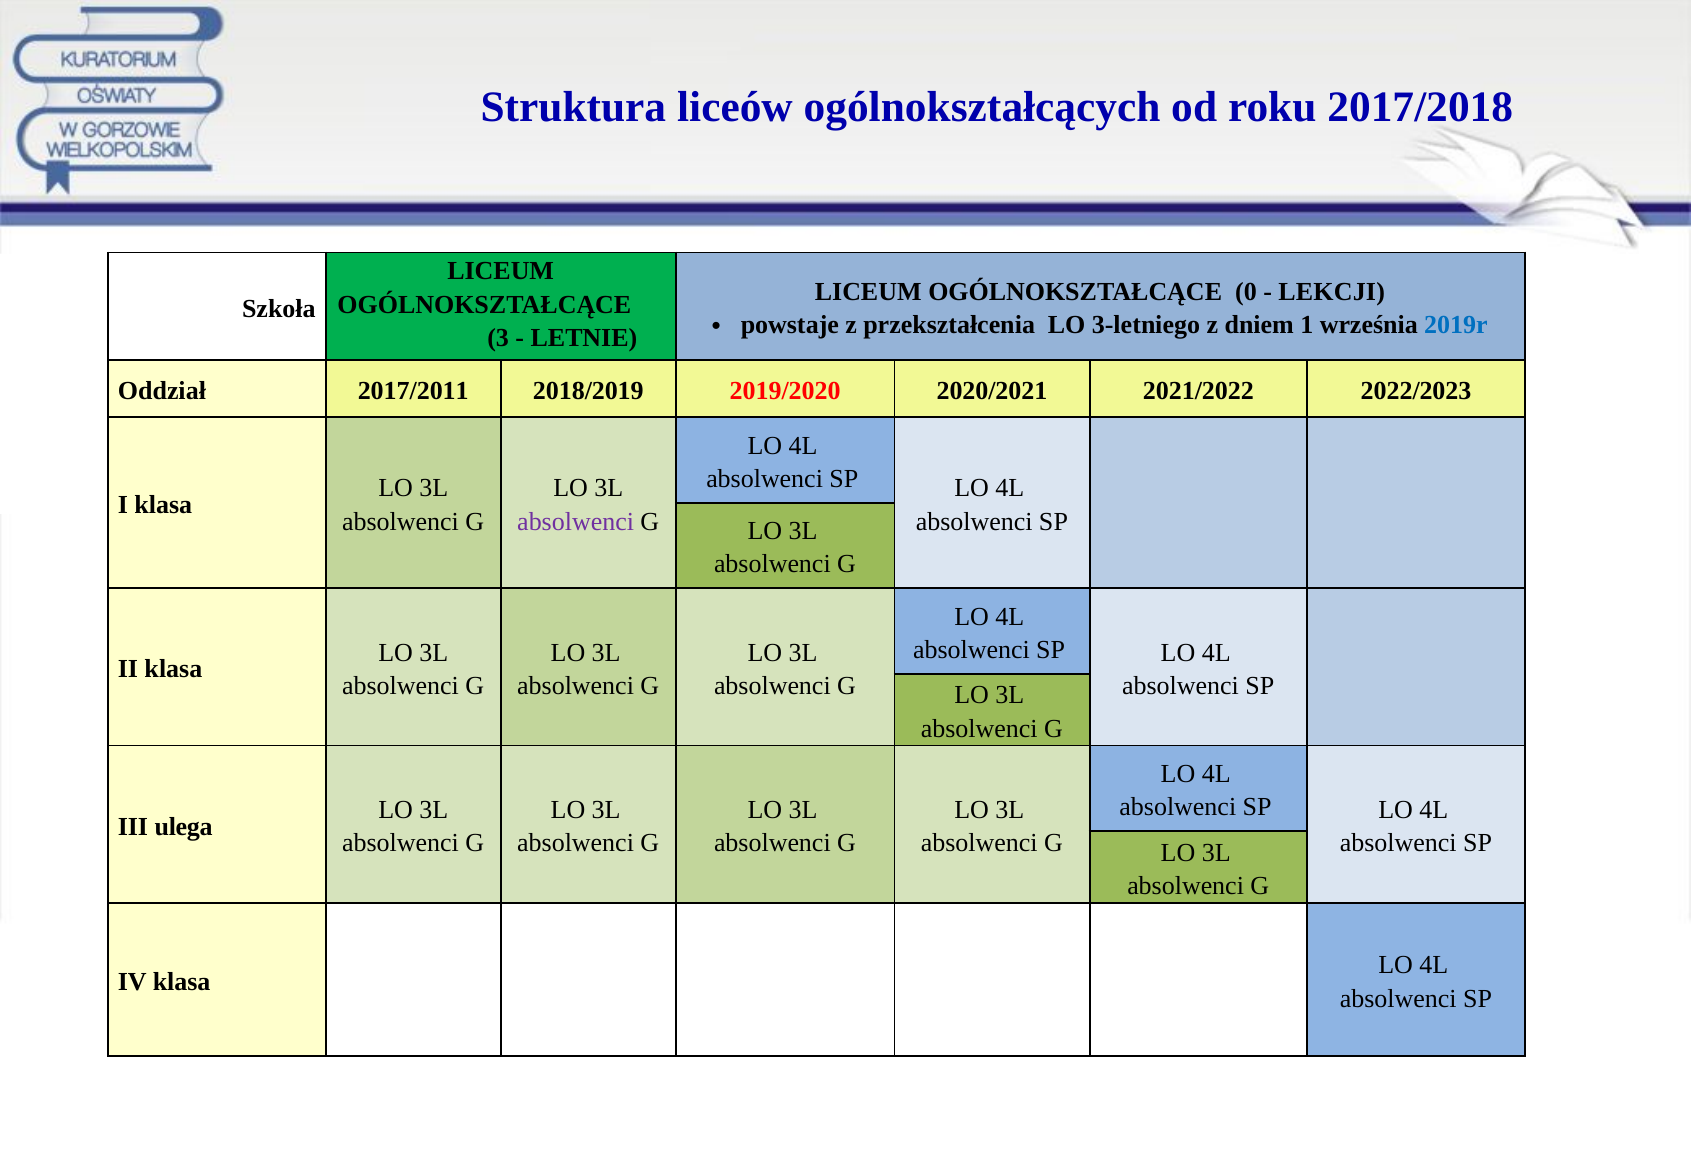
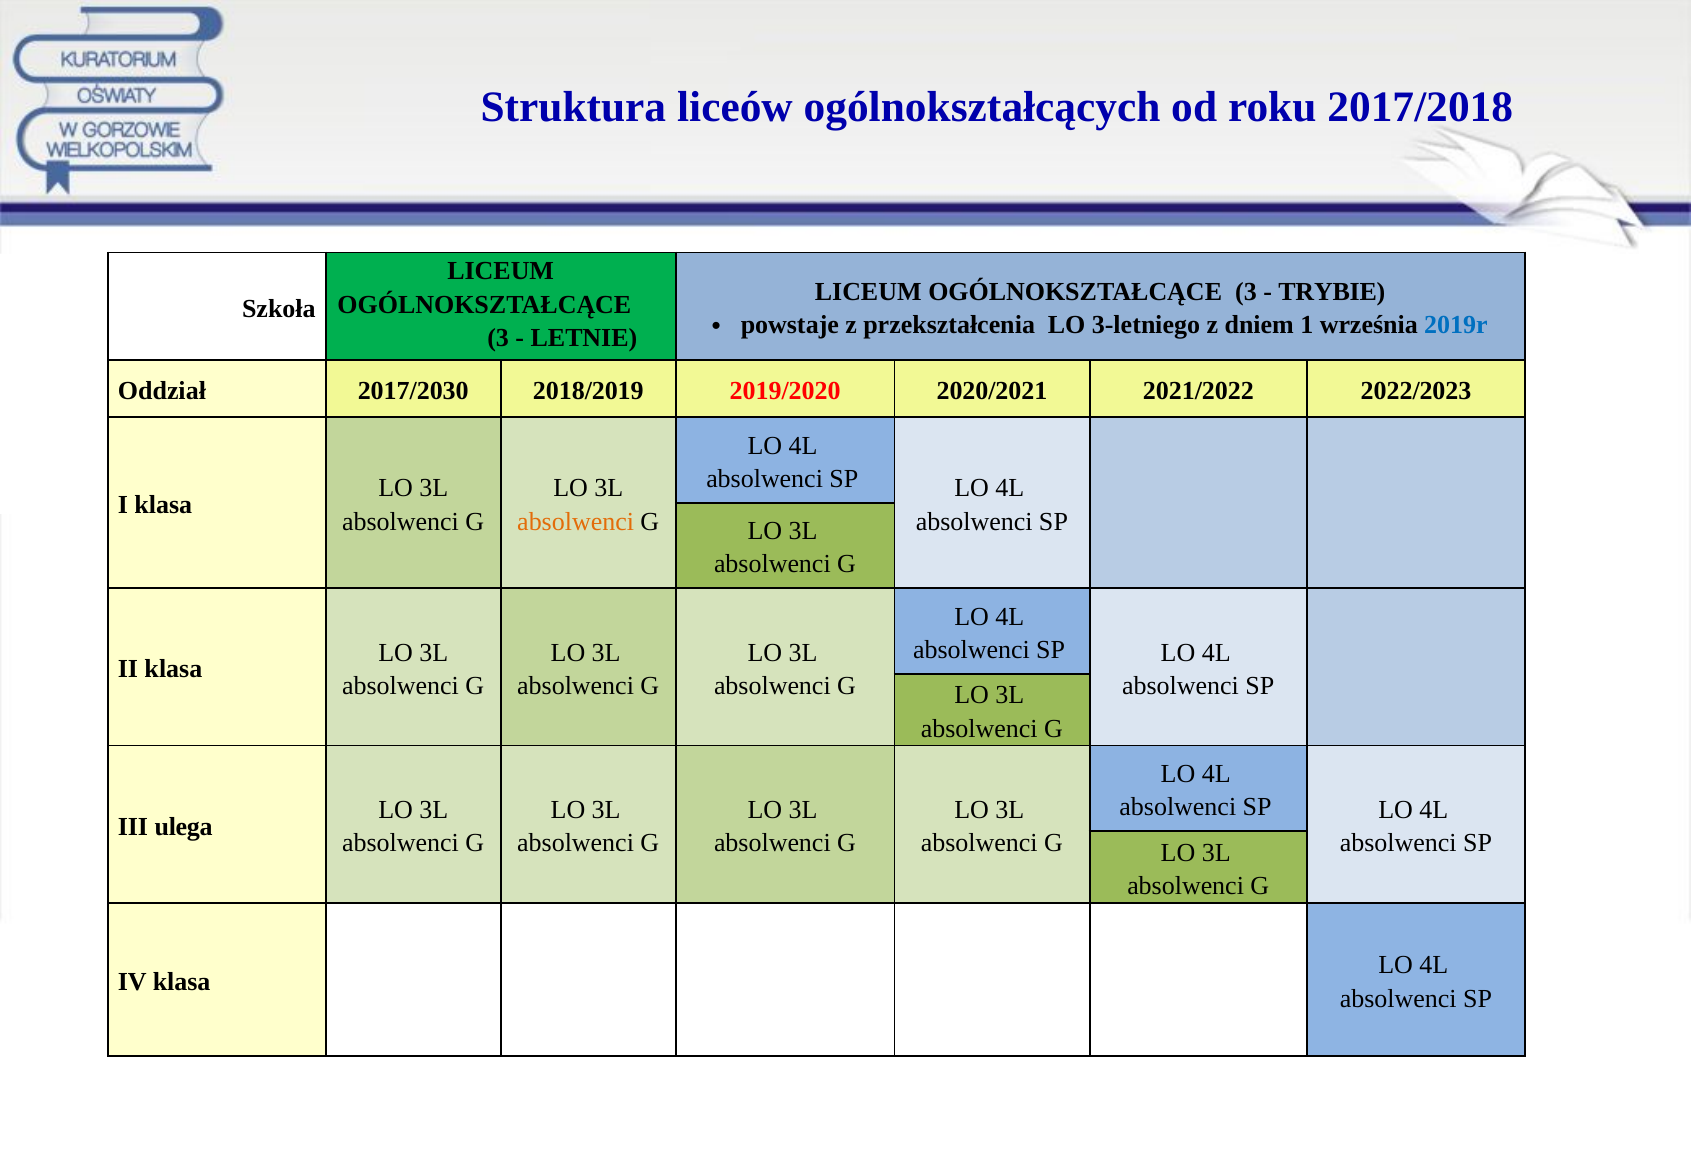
0 at (1246, 292): 0 -> 3
LEKCJI: LEKCJI -> TRYBIE
2017/2011: 2017/2011 -> 2017/2030
absolwenci at (576, 521) colour: purple -> orange
